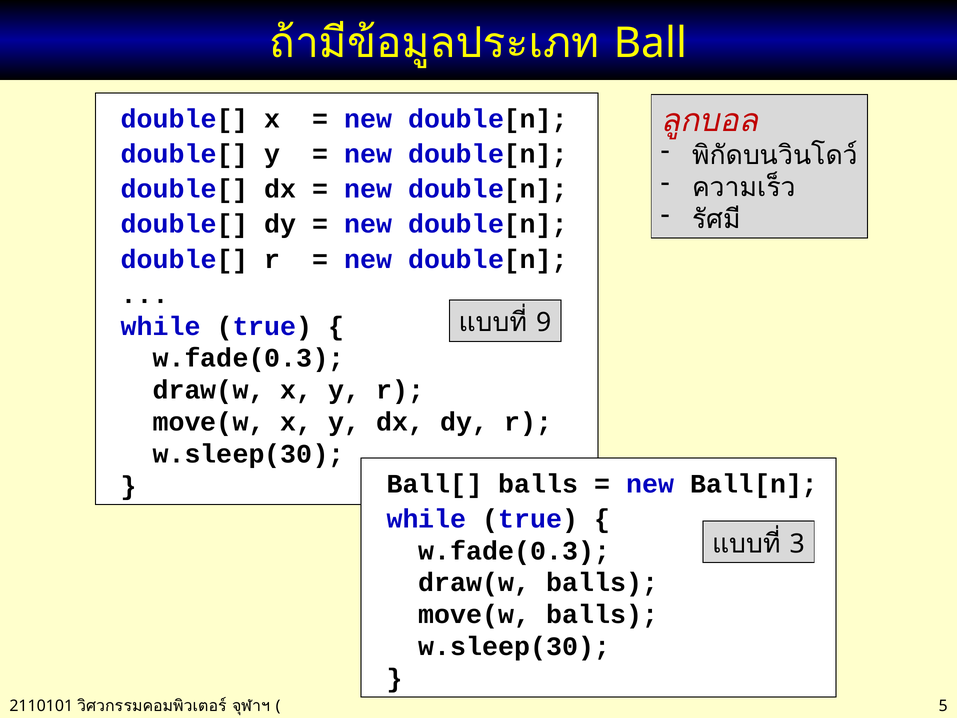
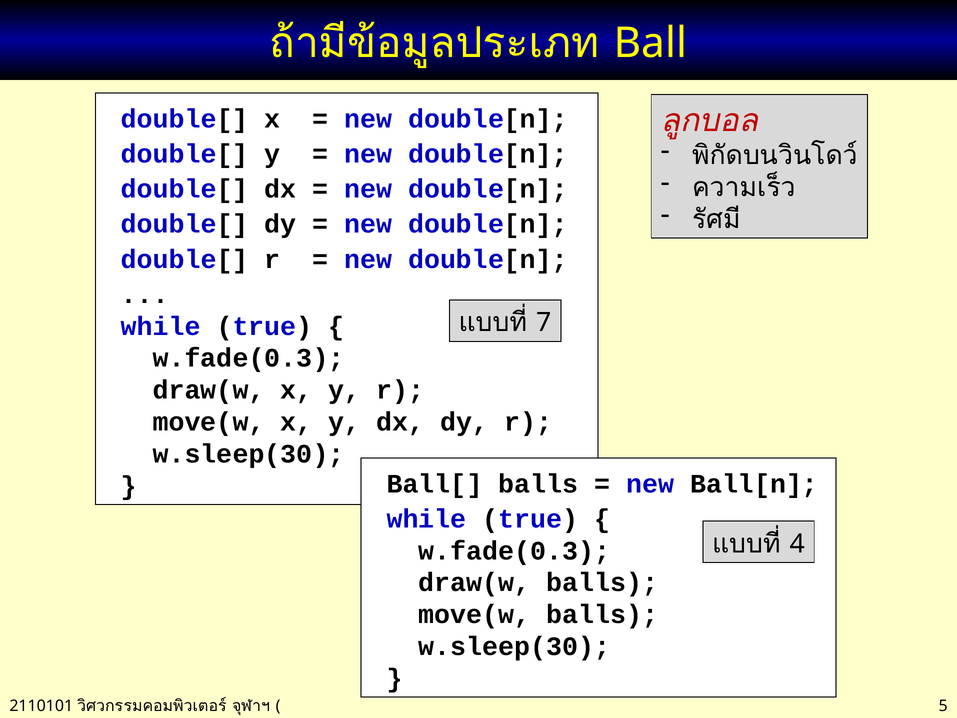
9: 9 -> 7
3: 3 -> 4
